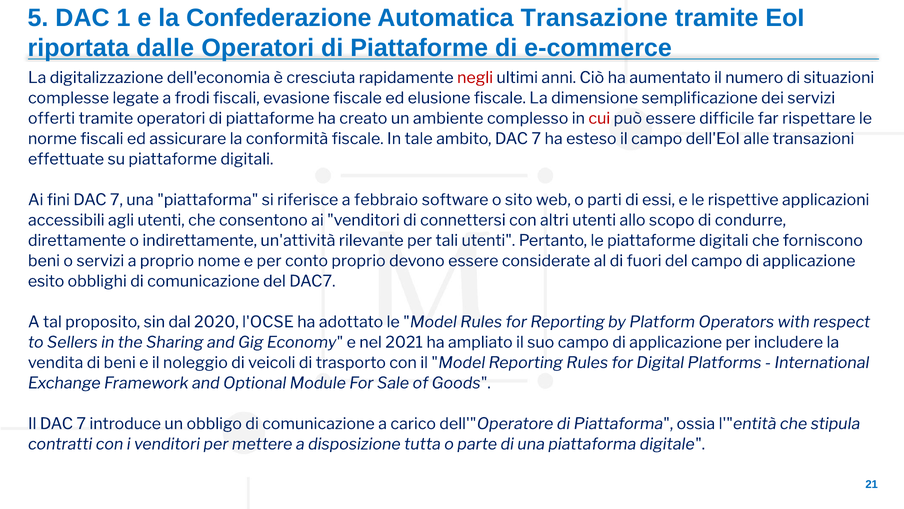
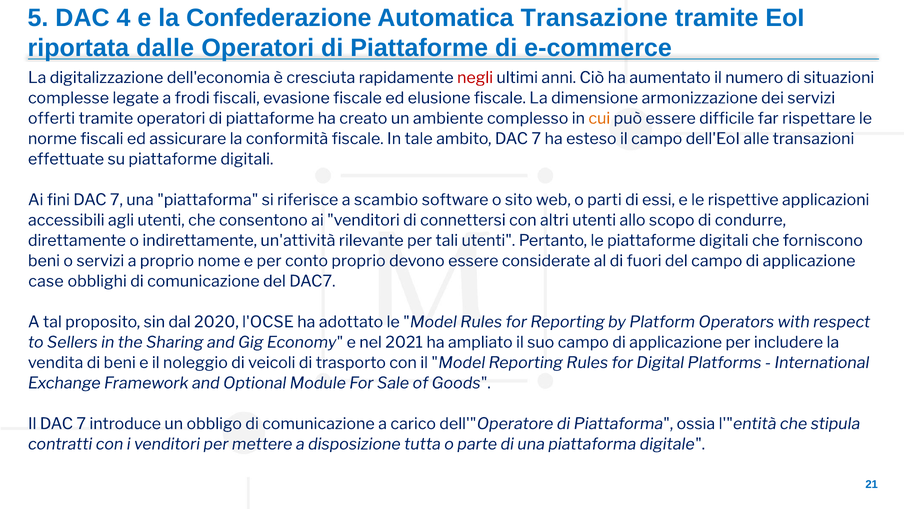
1: 1 -> 4
semplificazione: semplificazione -> armonizzazione
cui colour: red -> orange
febbraio: febbraio -> scambio
esito: esito -> case
